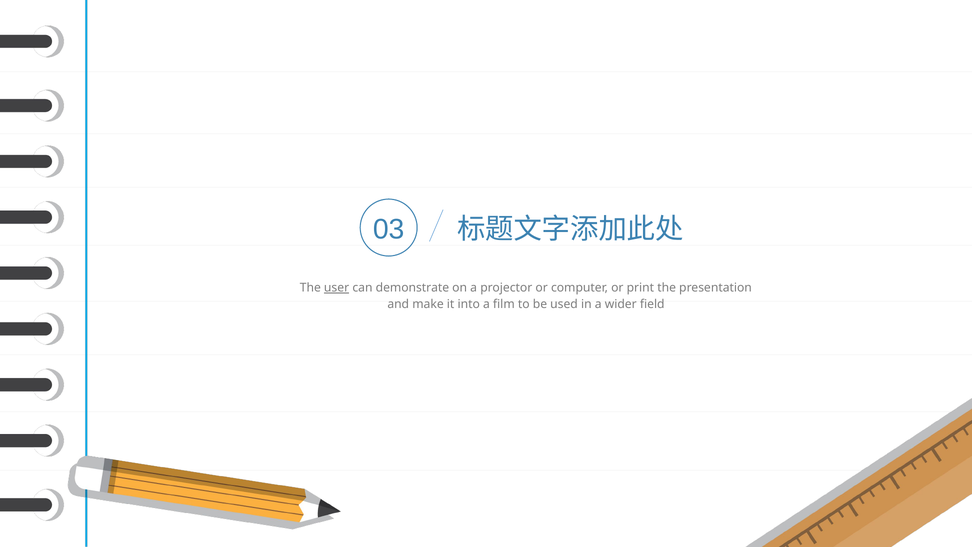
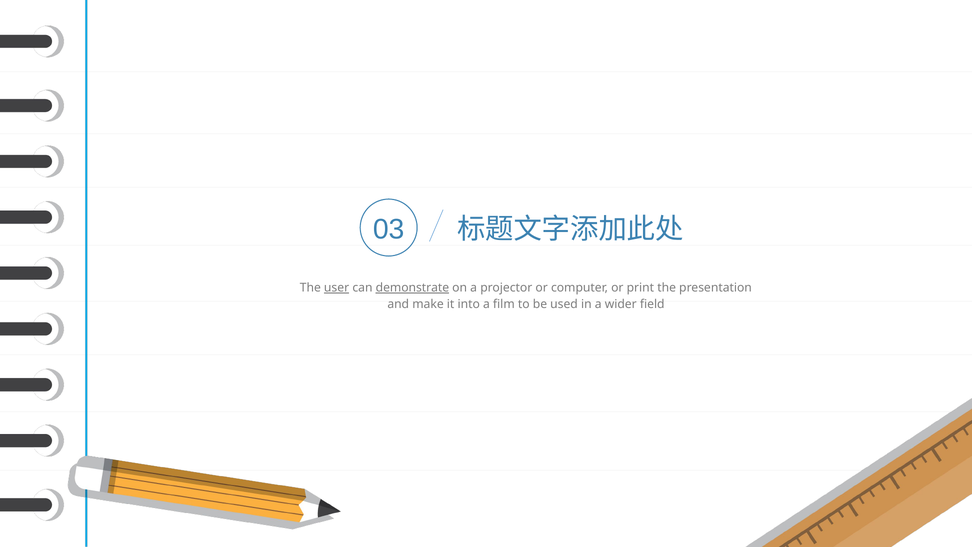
demonstrate underline: none -> present
